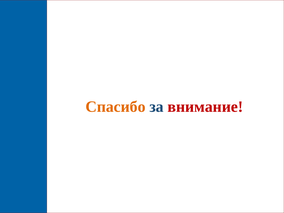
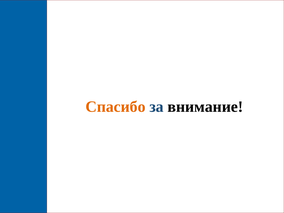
внимание colour: red -> black
